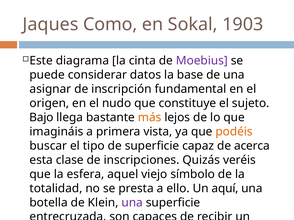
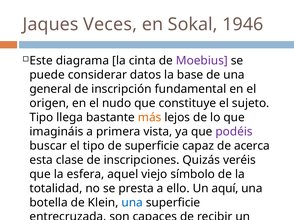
Como: Como -> Veces
1903: 1903 -> 1946
asignar: asignar -> general
Bajo at (41, 118): Bajo -> Tipo
podéis colour: orange -> purple
una at (132, 203) colour: purple -> blue
